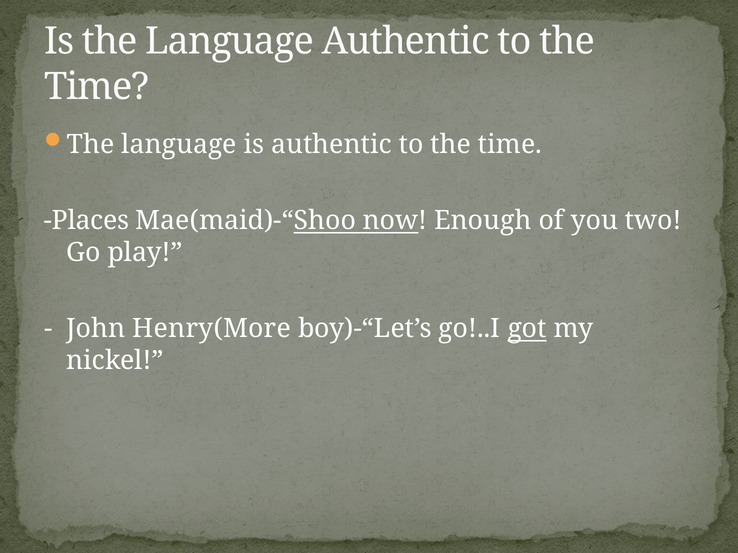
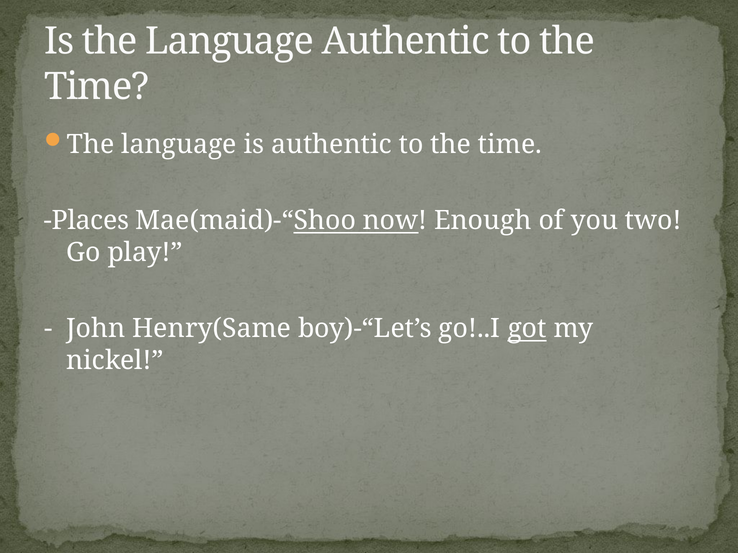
Henry(More: Henry(More -> Henry(Same
